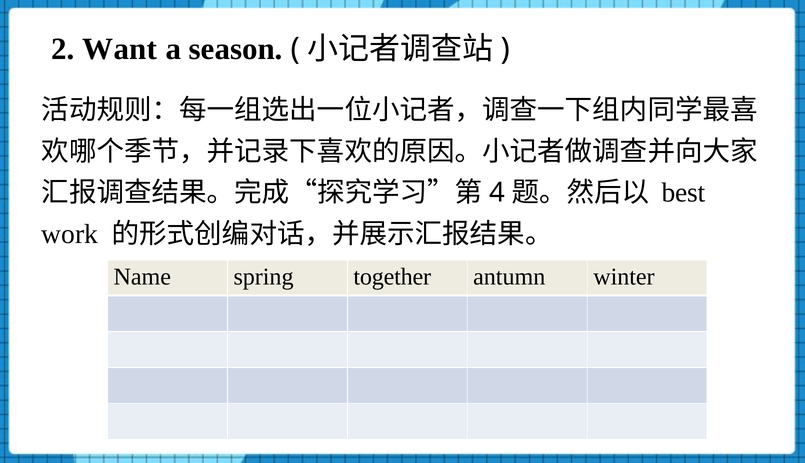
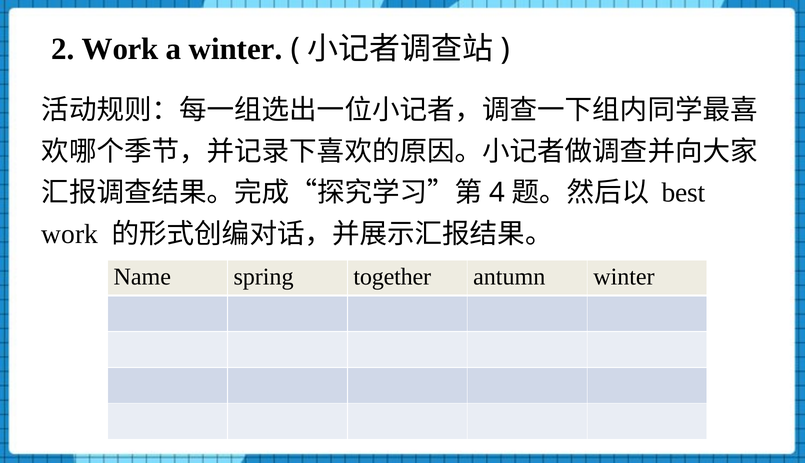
2 Want: Want -> Work
a season: season -> winter
